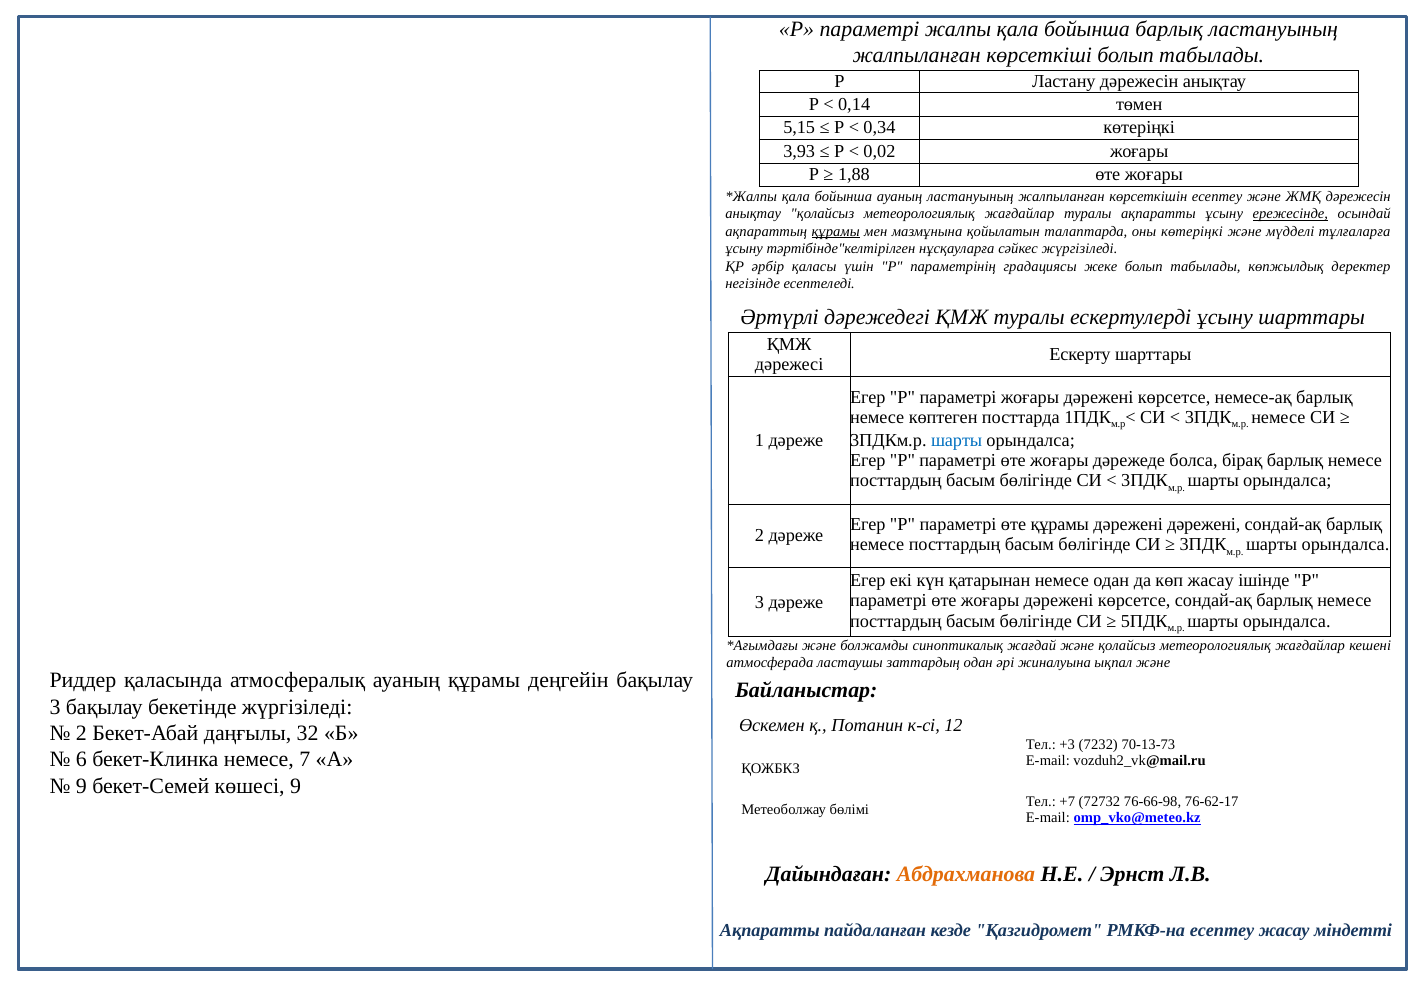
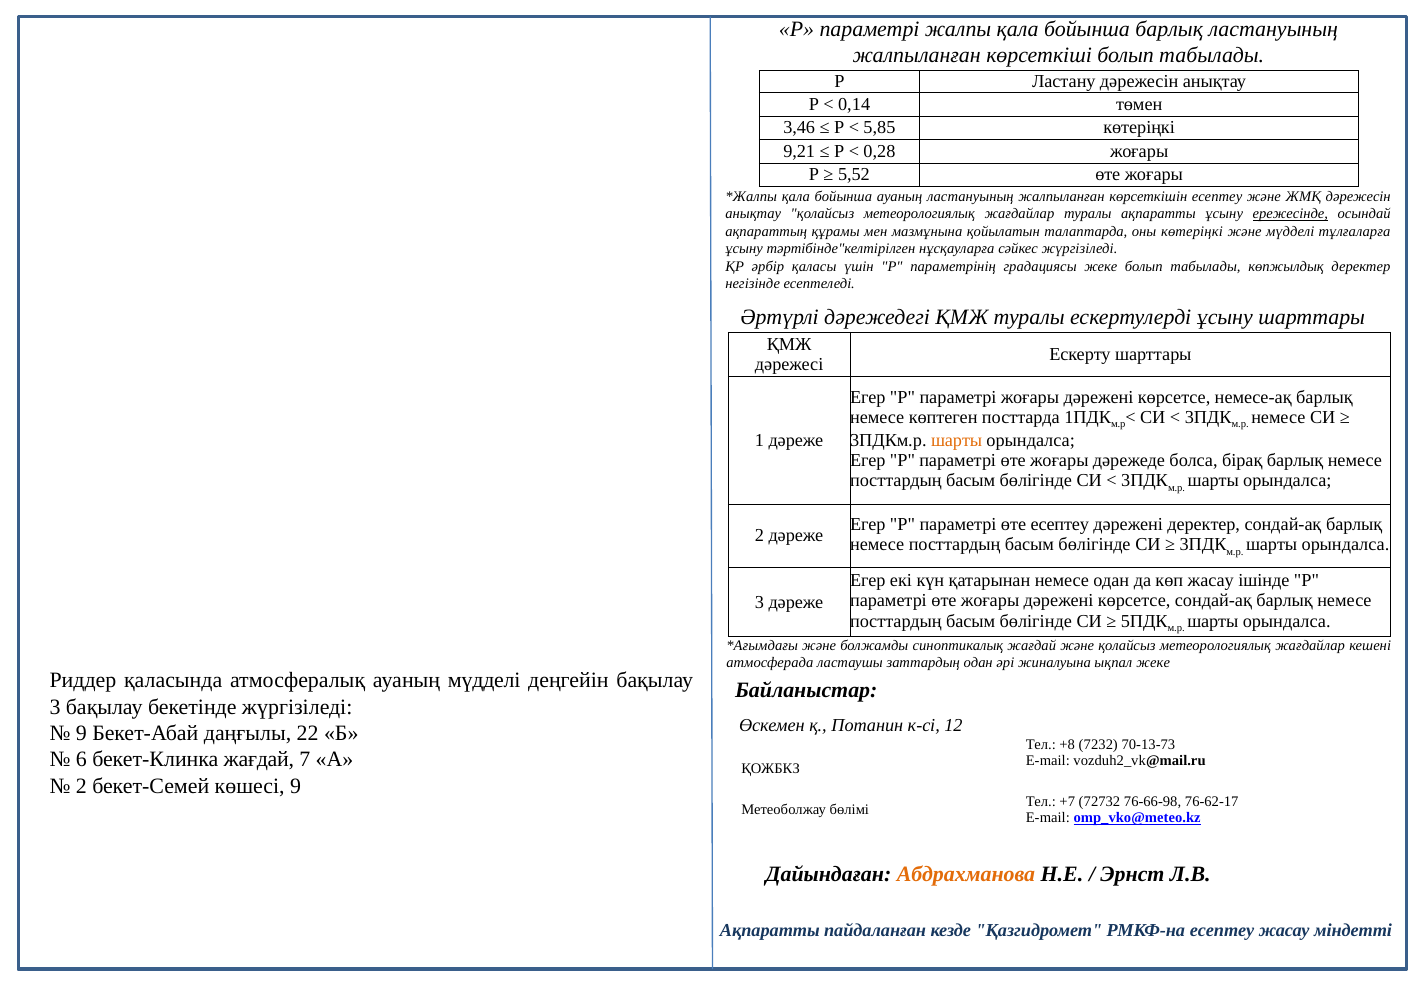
5,15: 5,15 -> 3,46
0,34: 0,34 -> 5,85
3,93: 3,93 -> 9,21
0,02: 0,02 -> 0,28
1,88: 1,88 -> 5,52
құрамы at (836, 232) underline: present -> none
шарты at (957, 440) colour: blue -> orange
өте құрамы: құрамы -> есептеу
дәрежені дәрежені: дәрежені -> деректер
ықпал және: және -> жеке
ауаның құрамы: құрамы -> мүдделі
2 at (81, 734): 2 -> 9
32: 32 -> 22
+3: +3 -> +8
бекет-Клинка немесе: немесе -> жағдай
9 at (81, 786): 9 -> 2
